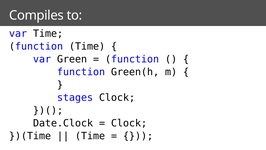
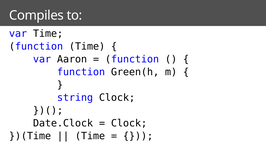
Green: Green -> Aaron
stages: stages -> string
